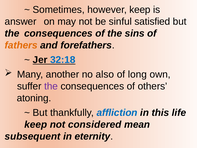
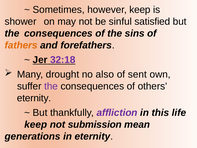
answer: answer -> shower
32:18 colour: blue -> purple
another: another -> drought
long: long -> sent
atoning at (34, 98): atoning -> eternity
affliction colour: blue -> purple
considered: considered -> submission
subsequent: subsequent -> generations
